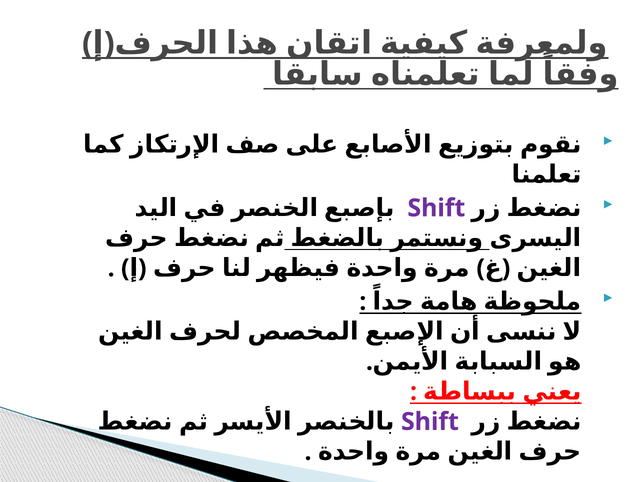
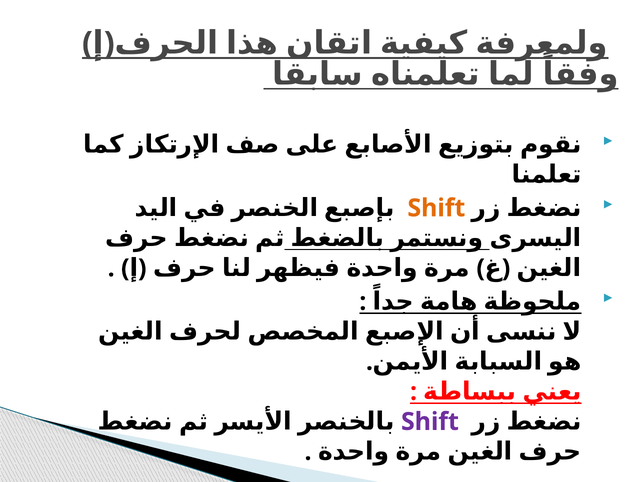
Shift at (436, 208) colour: purple -> orange
